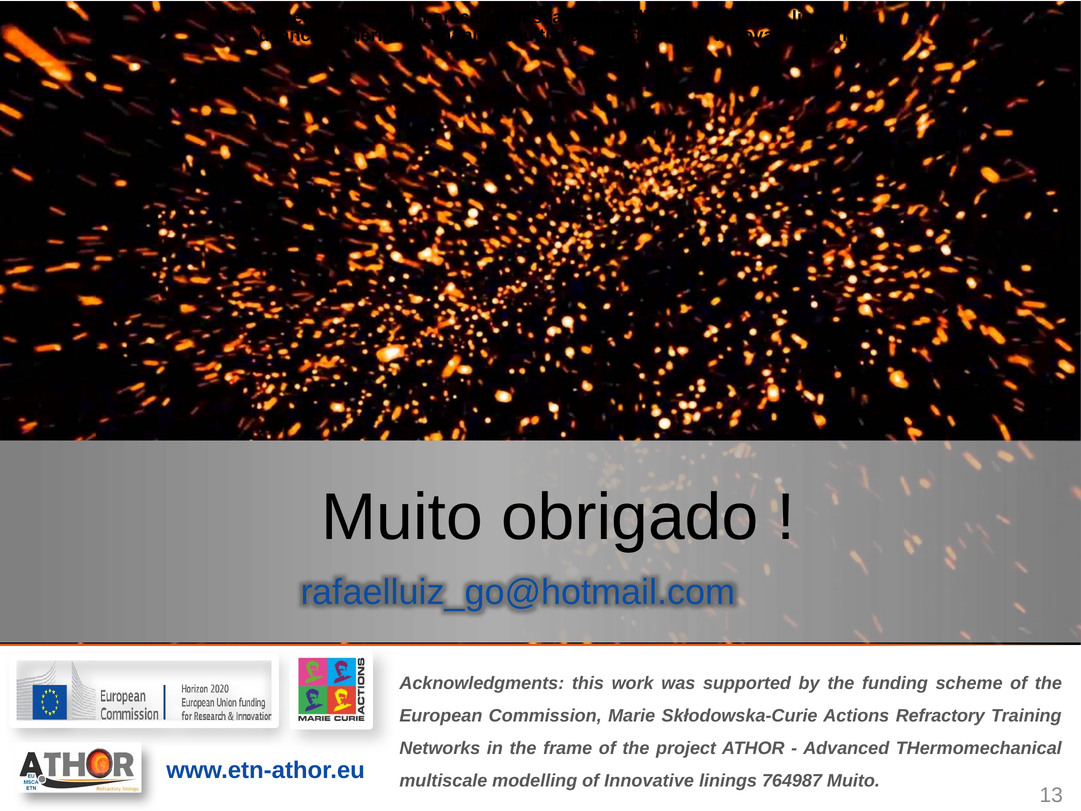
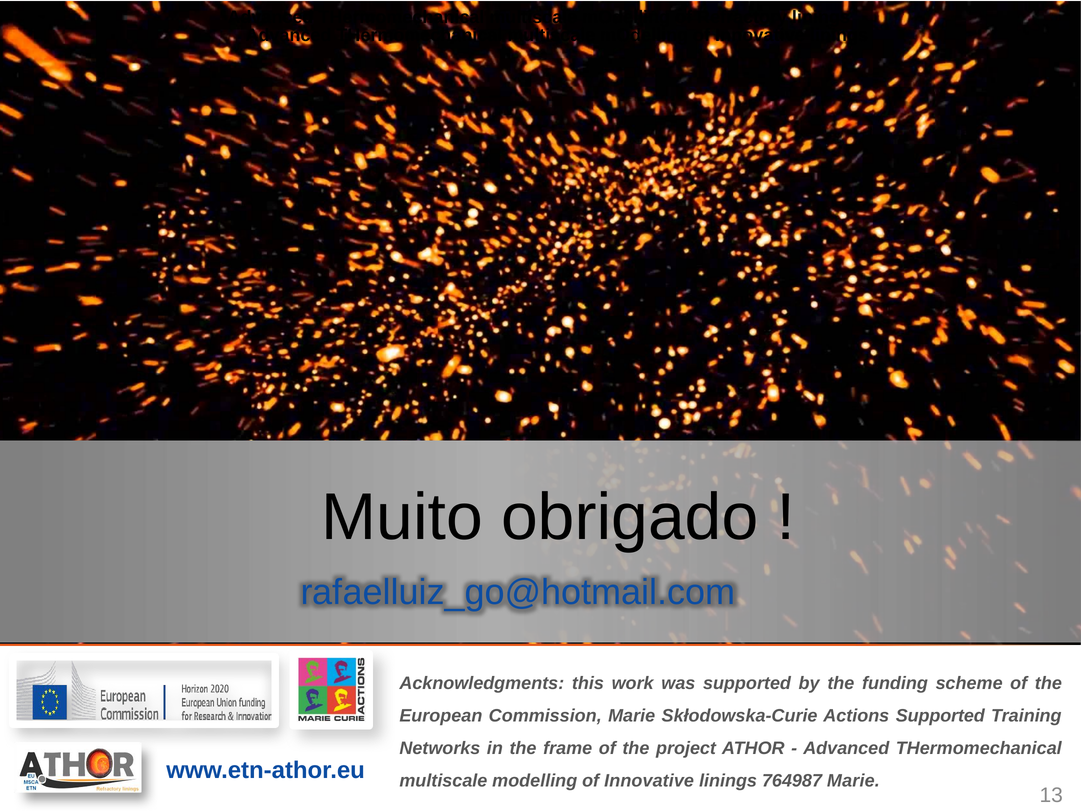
Actions Refractory: Refractory -> Supported
764987 Muito: Muito -> Marie
